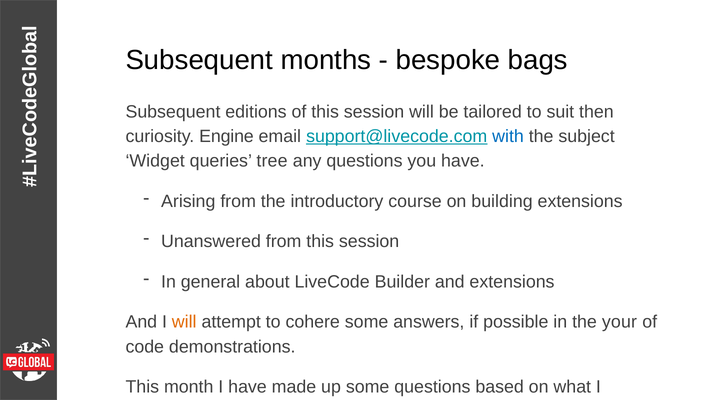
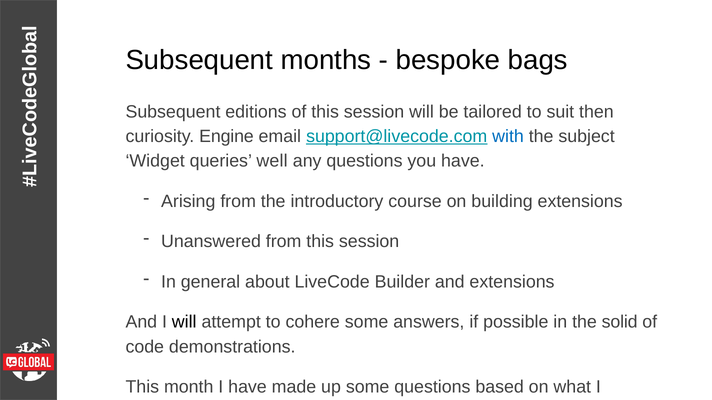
tree: tree -> well
will at (184, 323) colour: orange -> black
your: your -> solid
